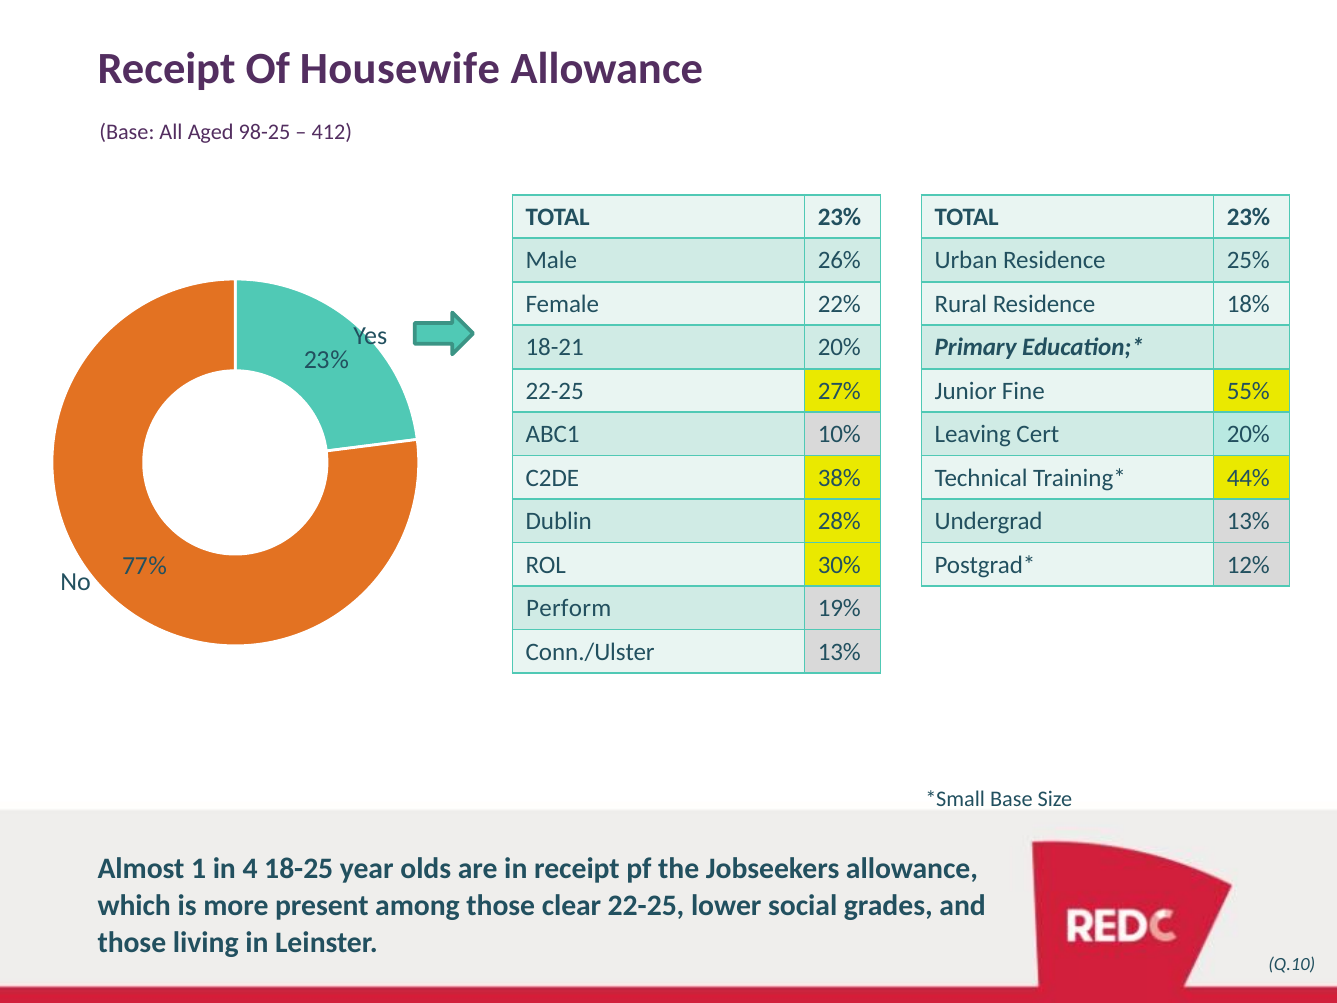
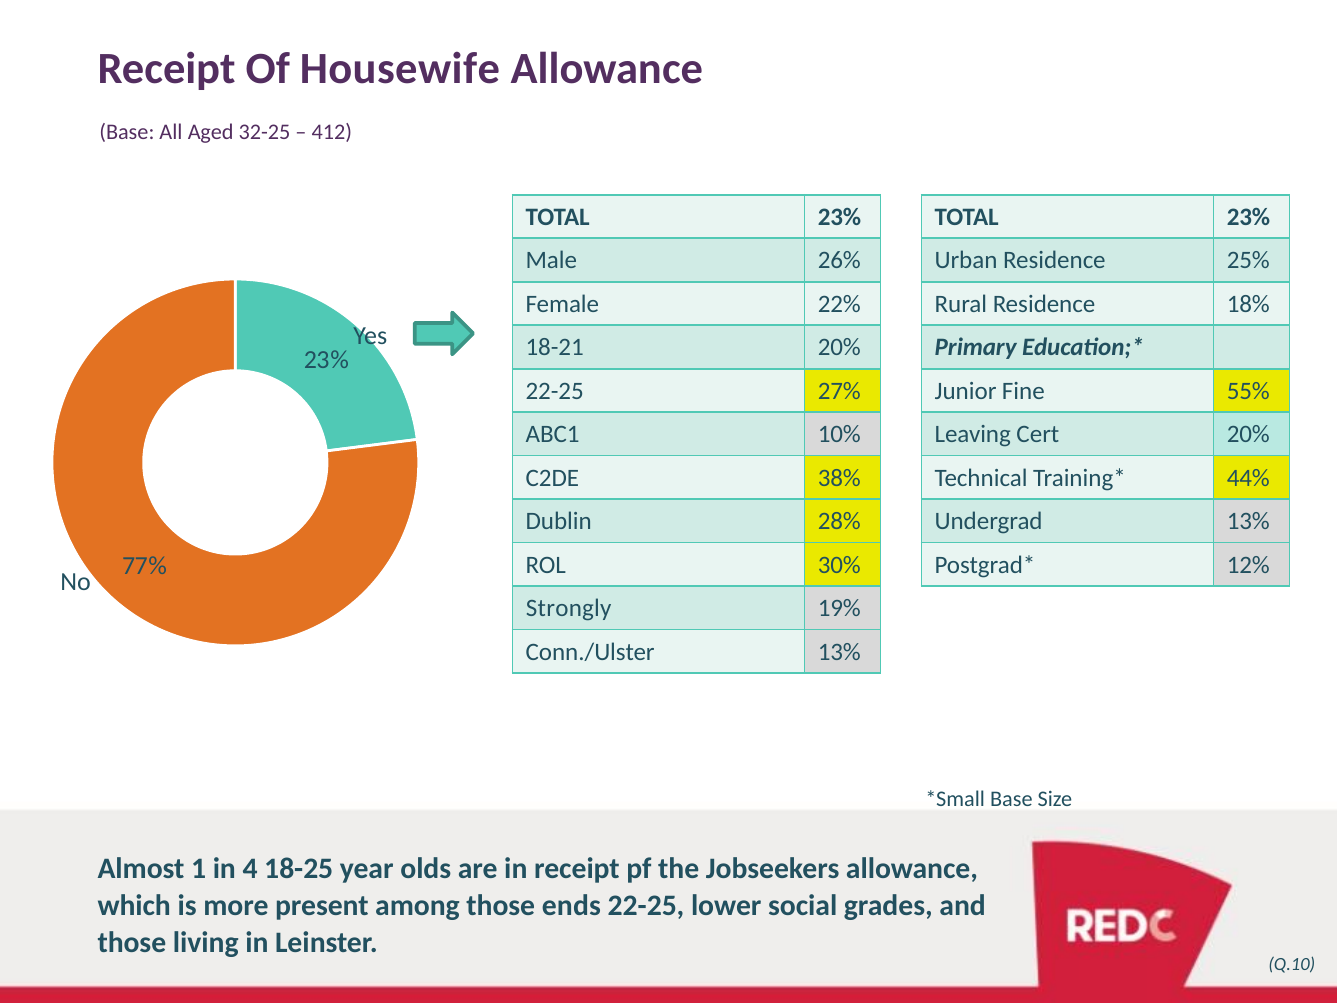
98-25: 98-25 -> 32-25
Perform: Perform -> Strongly
clear: clear -> ends
